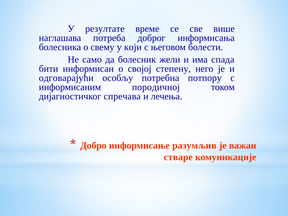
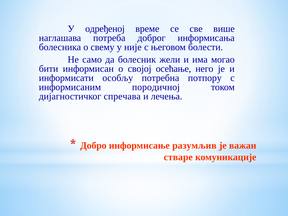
резултате: резултате -> одређеној
који: који -> није
спада: спада -> могао
степену: степену -> осећање
одговарајући: одговарајући -> информисати
